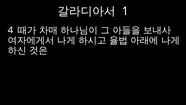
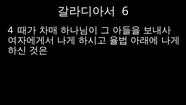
1: 1 -> 6
